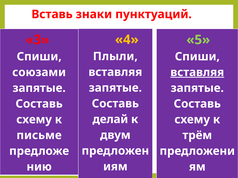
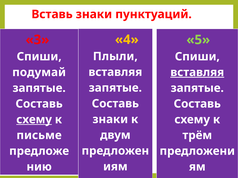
союзами: союзами -> подумай
делай at (110, 120): делай -> знаки
схему at (34, 120) underline: none -> present
